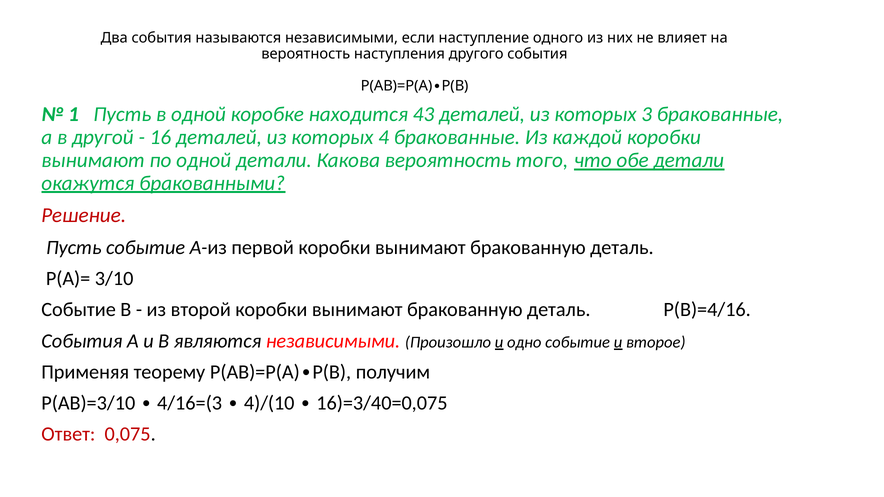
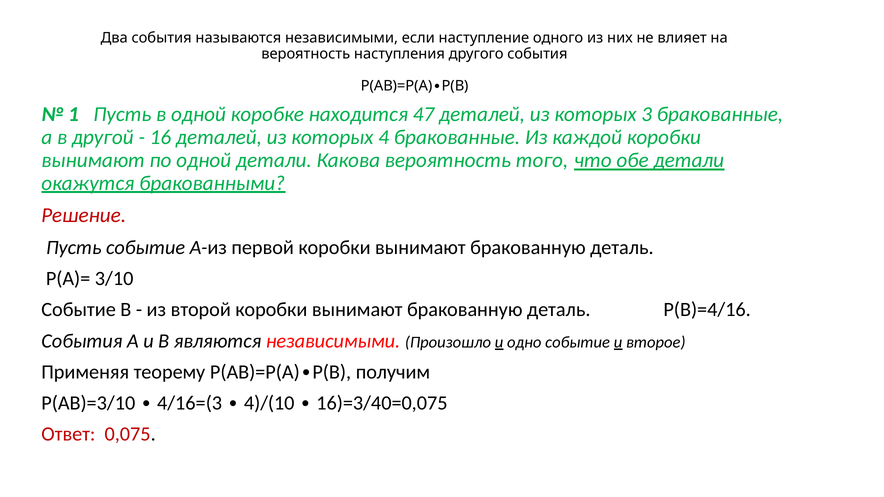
43: 43 -> 47
